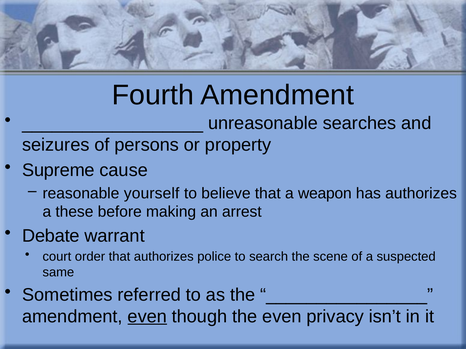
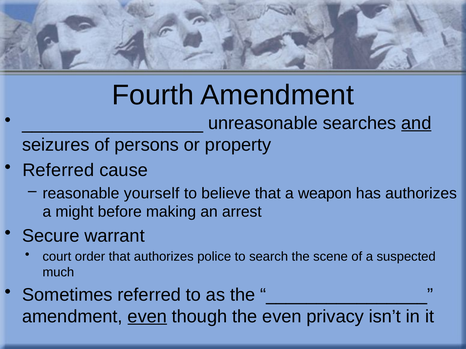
and underline: none -> present
Supreme at (58, 170): Supreme -> Referred
these: these -> might
Debate: Debate -> Secure
same: same -> much
